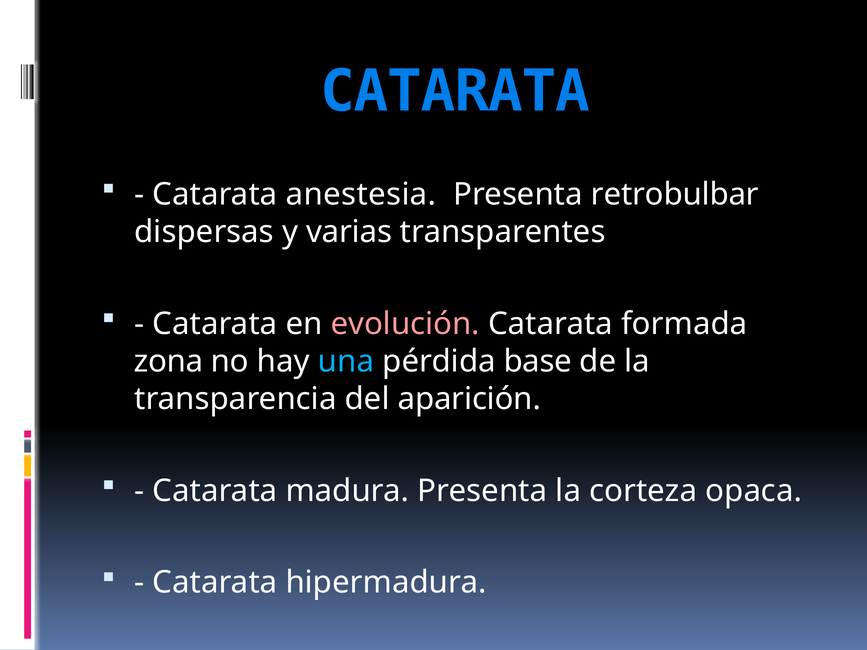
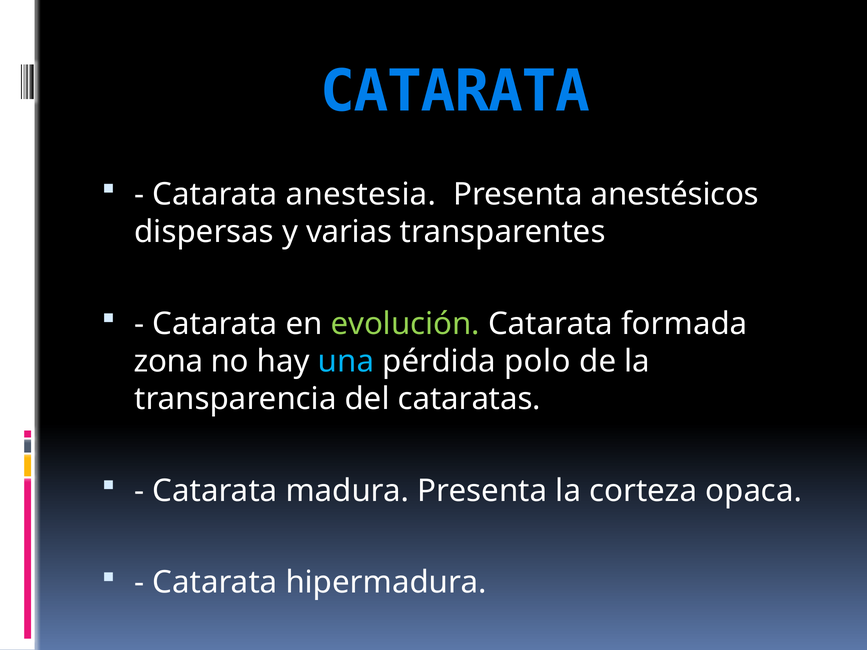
retrobulbar: retrobulbar -> anestésicos
evolución colour: pink -> light green
base: base -> polo
aparición: aparición -> cataratas
